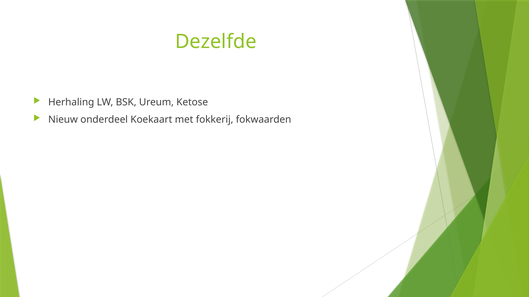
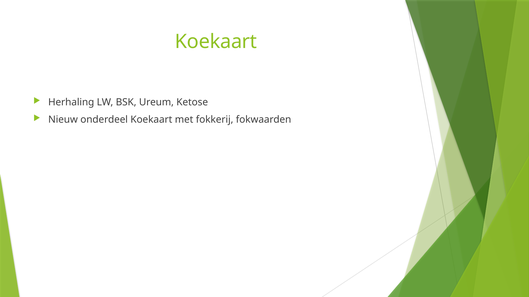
Dezelfde at (216, 42): Dezelfde -> Koekaart
